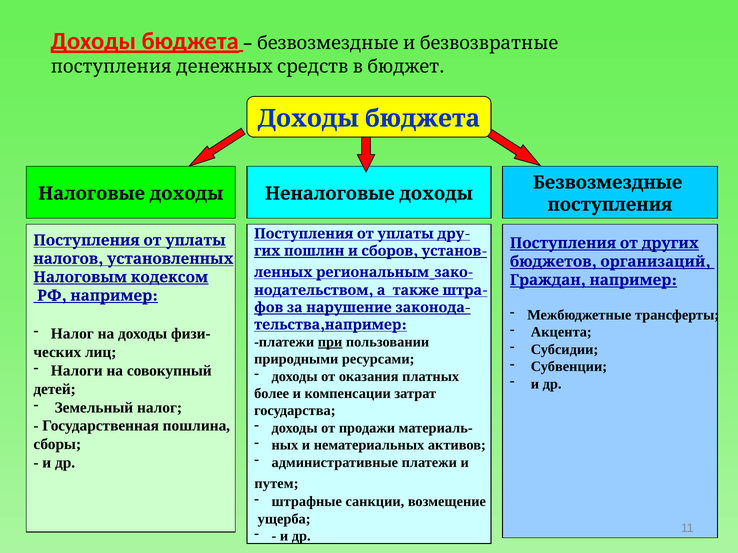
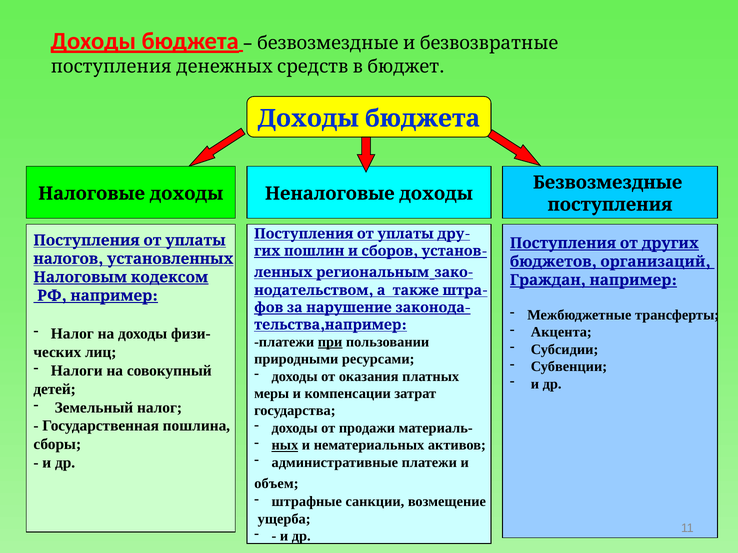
более: более -> меры
ных underline: none -> present
путем: путем -> объем
